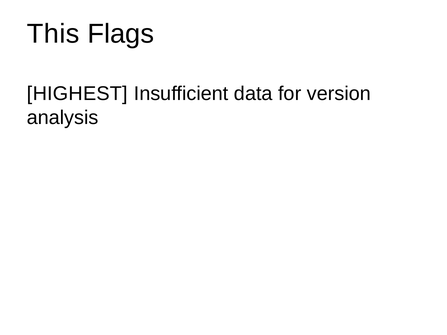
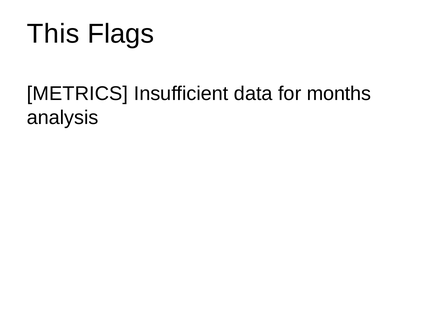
HIGHEST: HIGHEST -> METRICS
version: version -> months
